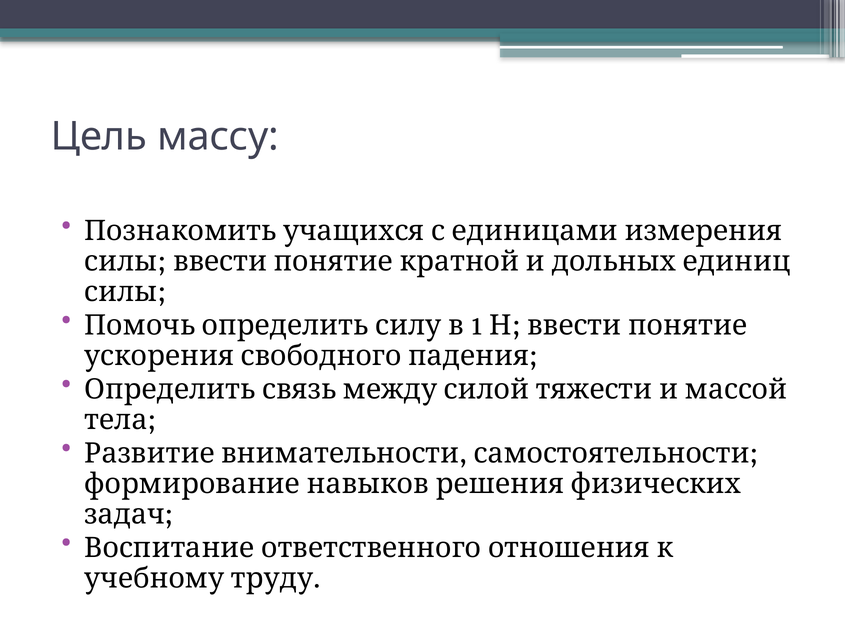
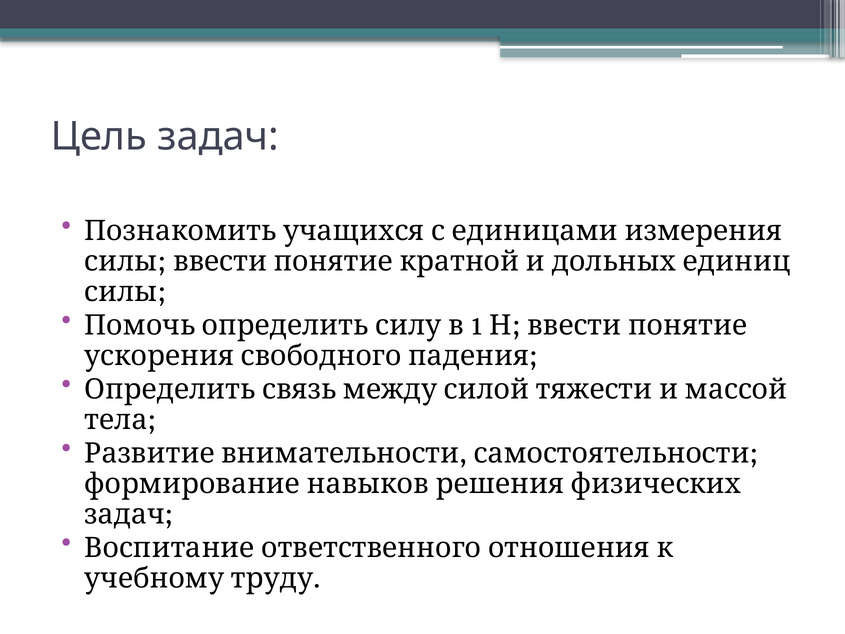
Цель массу: массу -> задач
